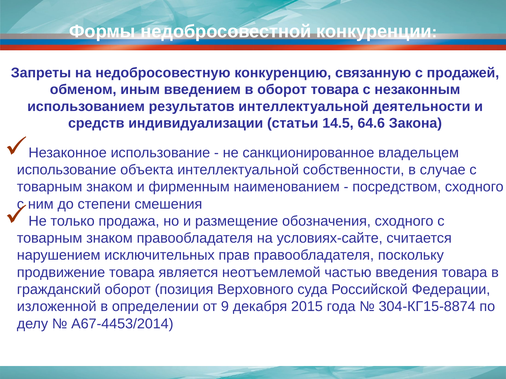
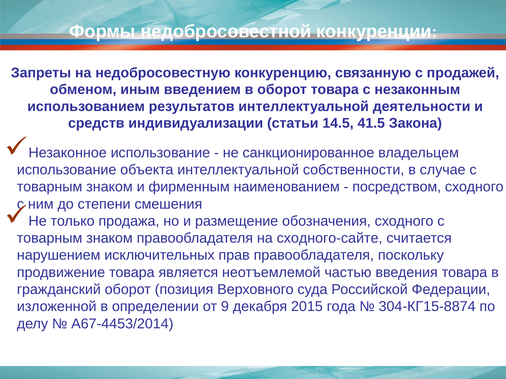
64.6: 64.6 -> 41.5
условиях-сайте: условиях-сайте -> сходного-сайте
